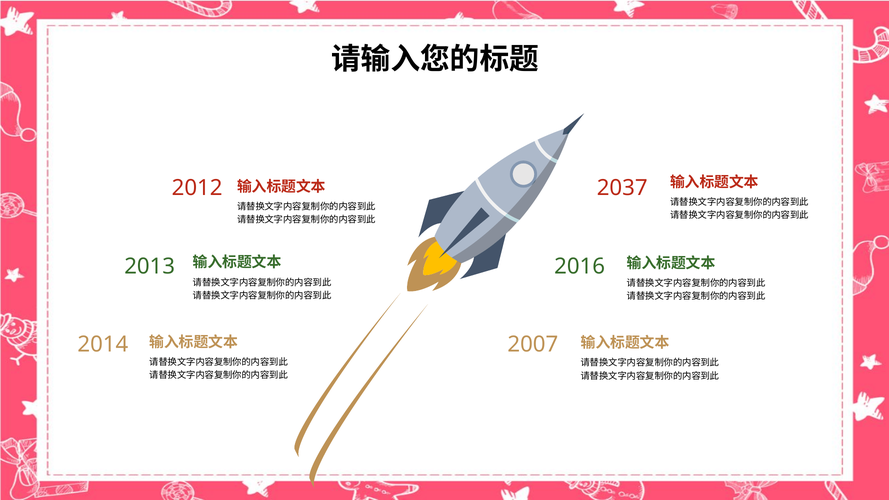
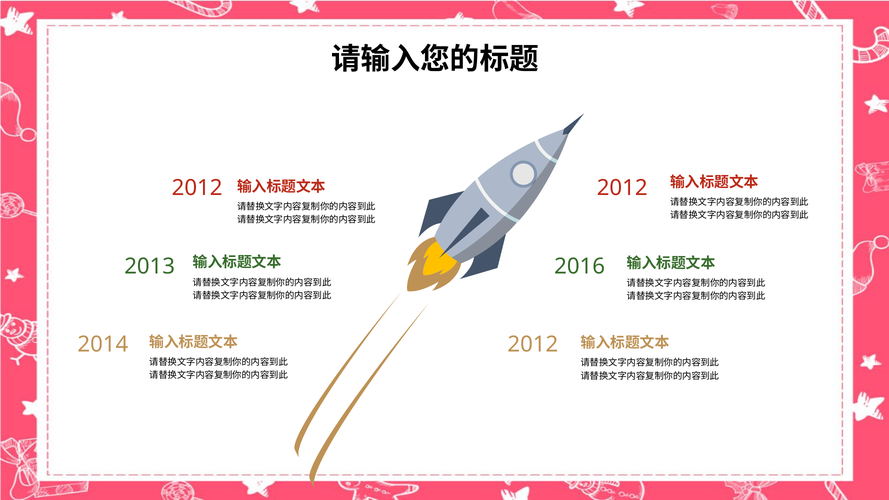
2037 at (622, 188): 2037 -> 2012
2007 at (533, 344): 2007 -> 2012
